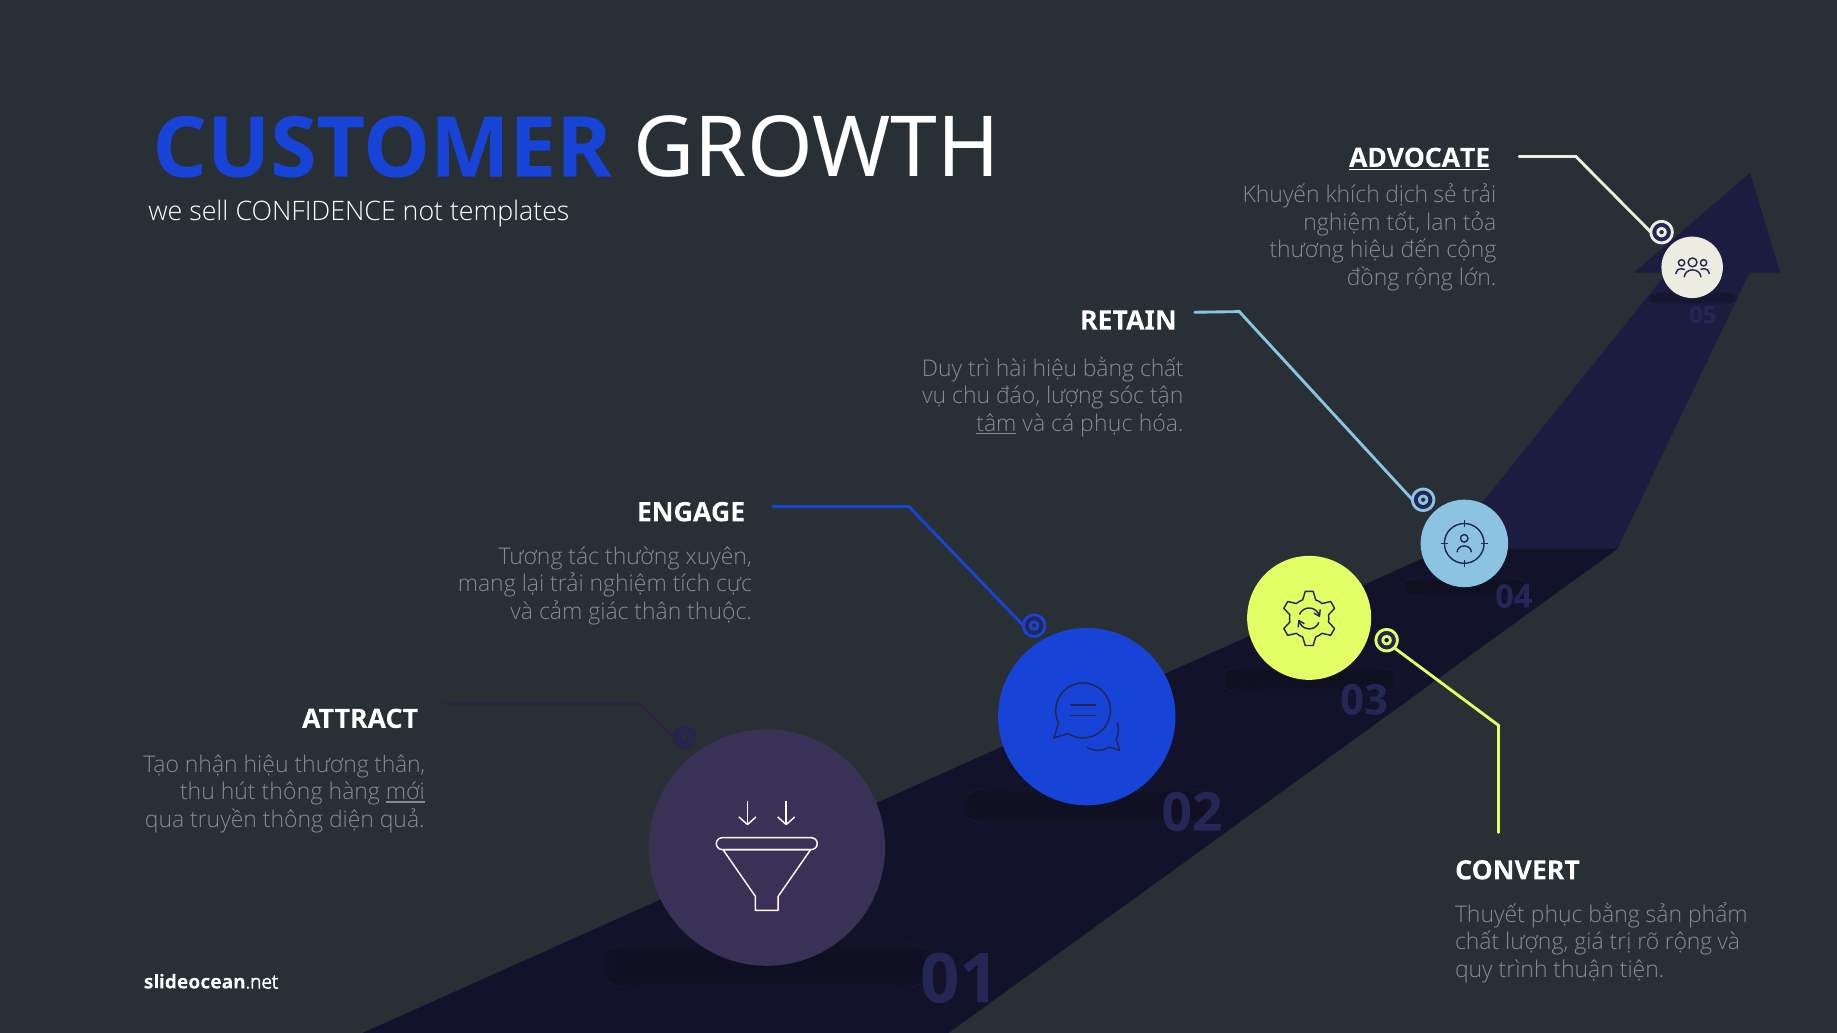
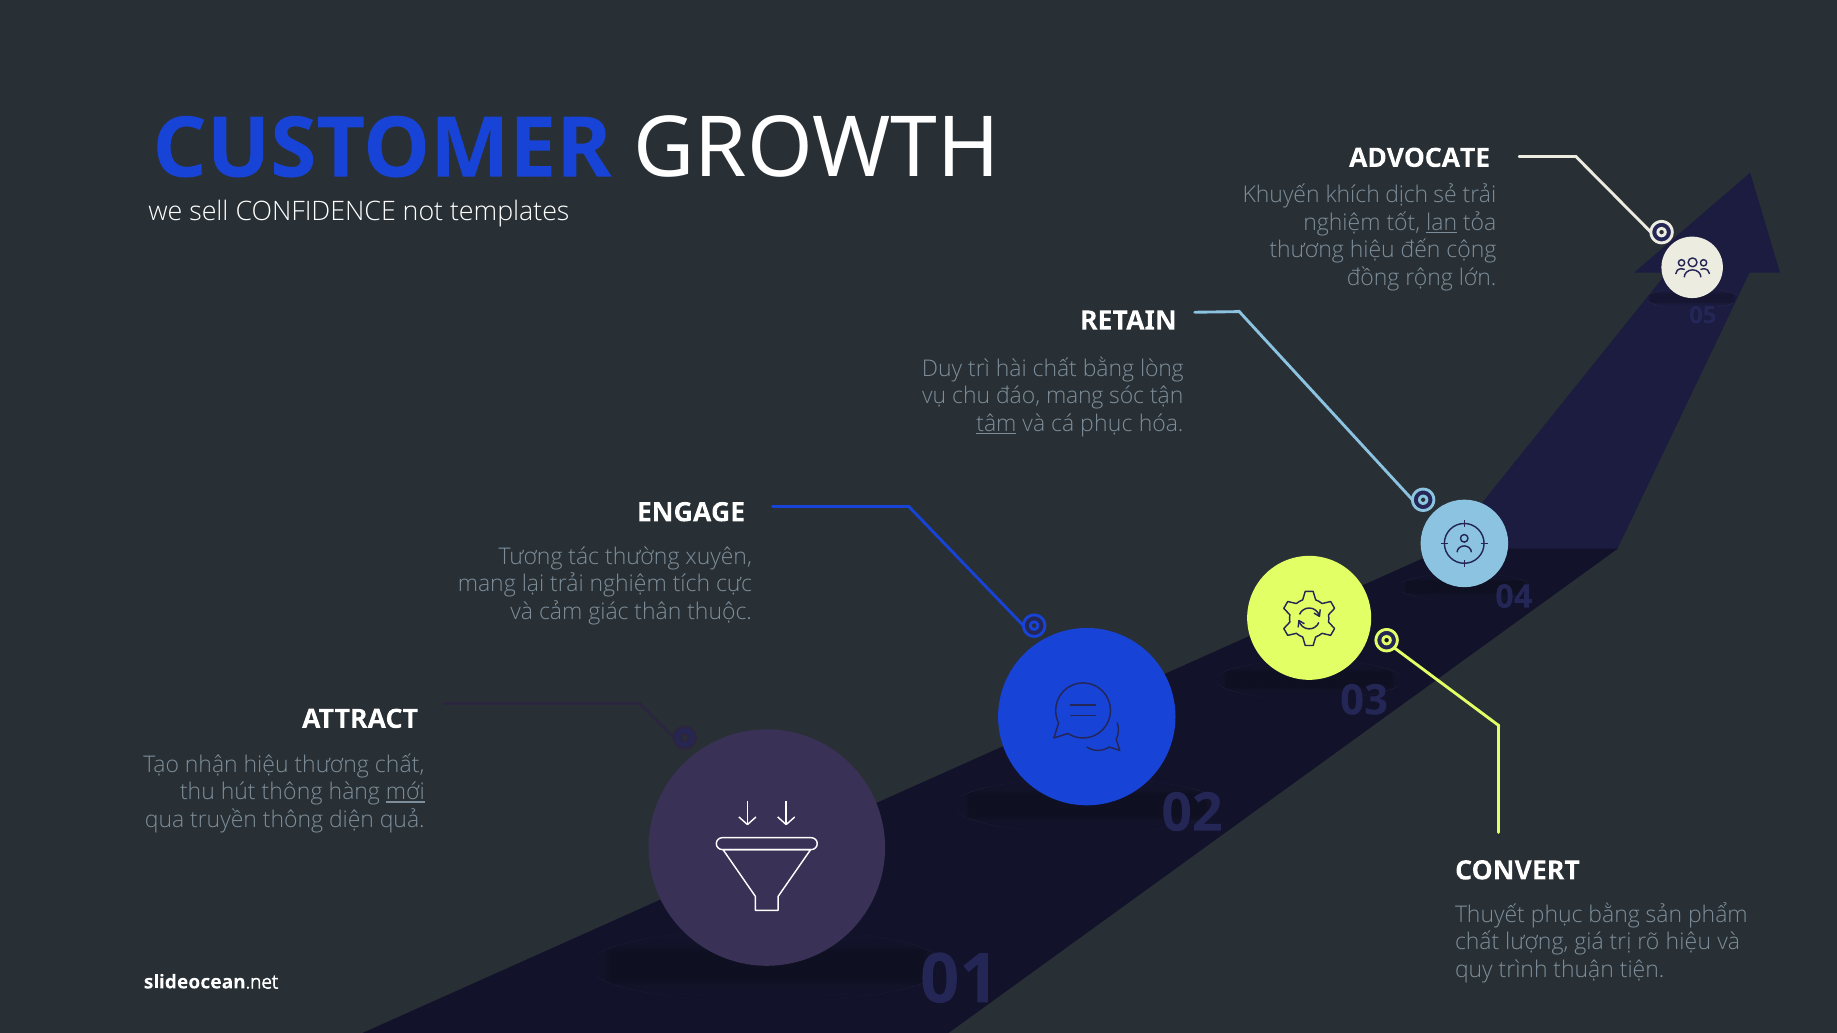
ADVOCATE underline: present -> none
lan underline: none -> present
hài hiệu: hiệu -> chất
bằng chất: chất -> lòng
đáo lượng: lượng -> mang
thương thân: thân -> chất
rõ rộng: rộng -> hiệu
